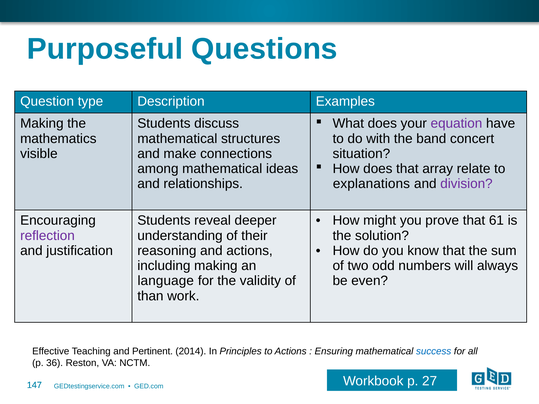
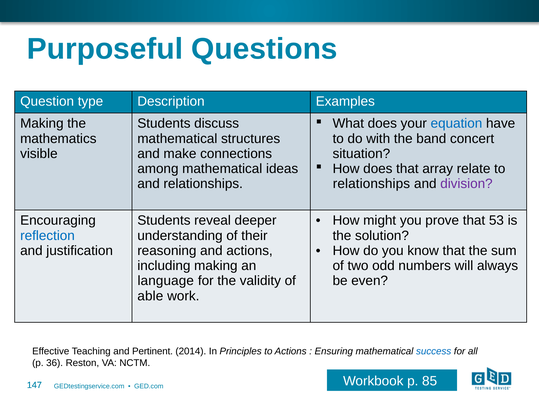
equation colour: purple -> blue
explanations at (371, 184): explanations -> relationships
61: 61 -> 53
reflection colour: purple -> blue
than: than -> able
27: 27 -> 85
